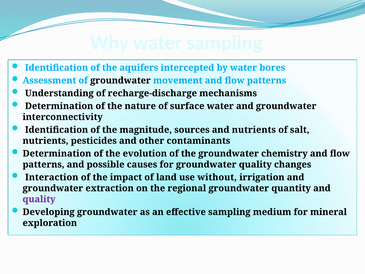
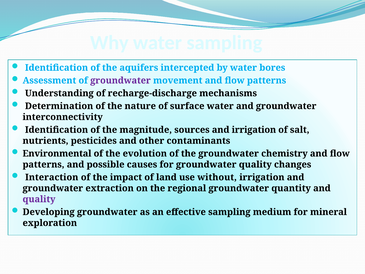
groundwater at (121, 80) colour: black -> purple
and nutrients: nutrients -> irrigation
Determination at (57, 153): Determination -> Environmental
